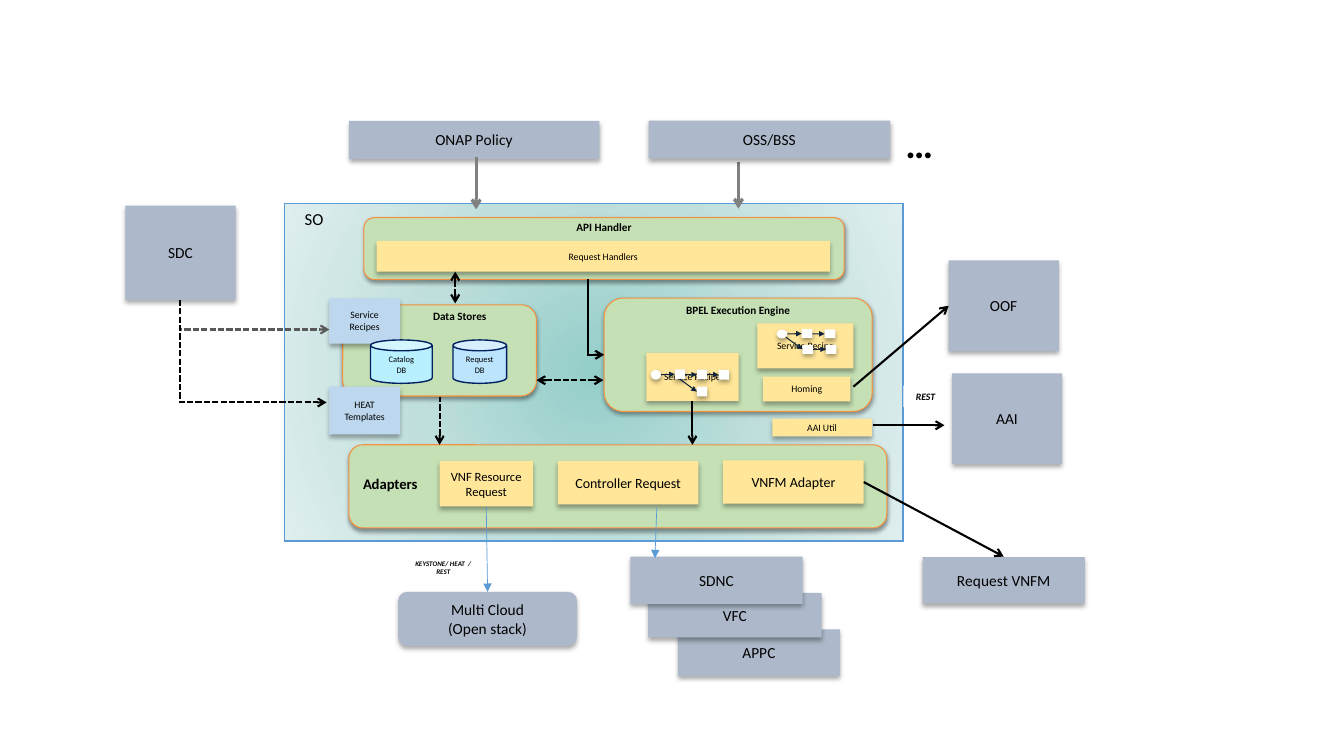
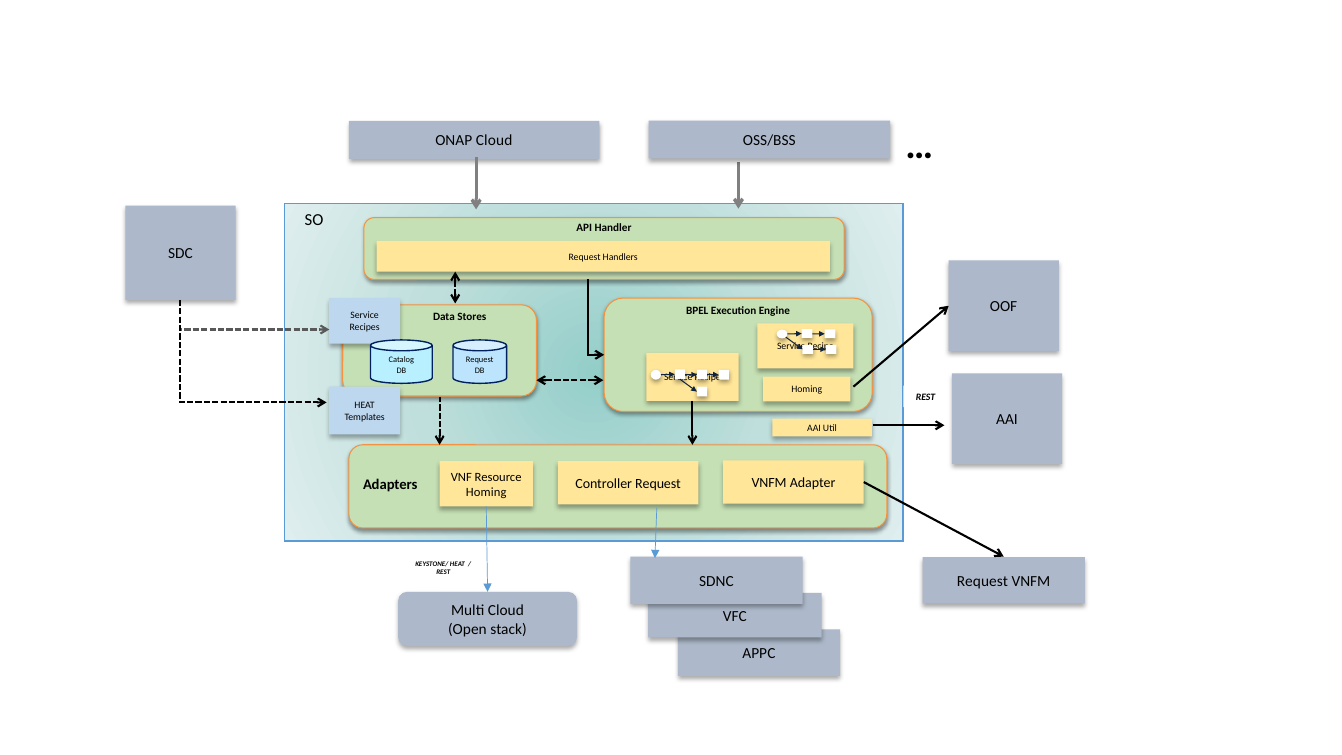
ONAP Policy: Policy -> Cloud
Request at (486, 492): Request -> Homing
